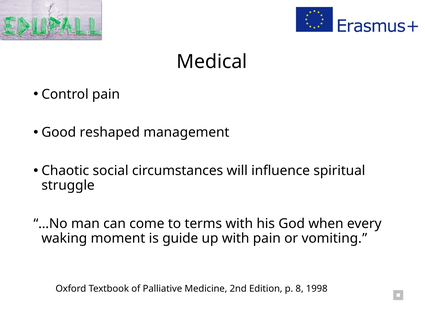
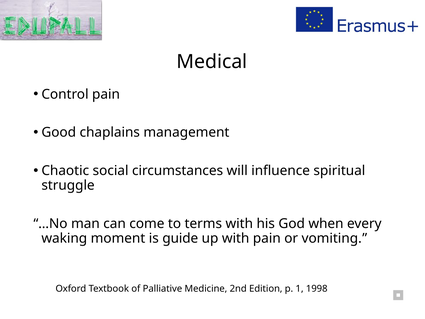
reshaped: reshaped -> chaplains
8: 8 -> 1
